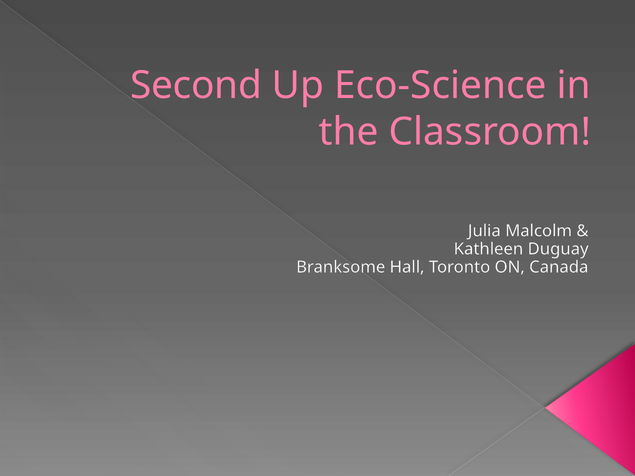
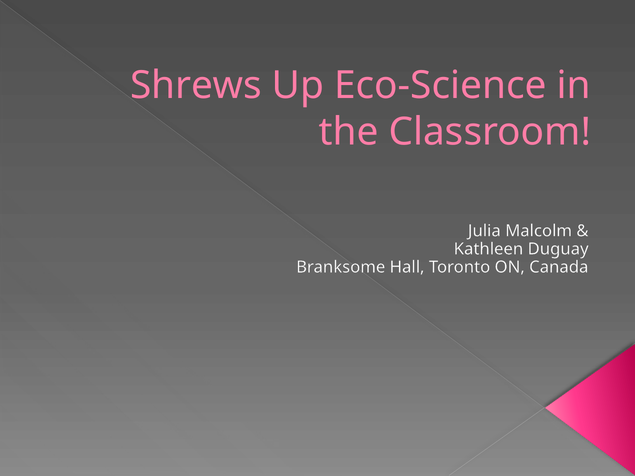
Second: Second -> Shrews
